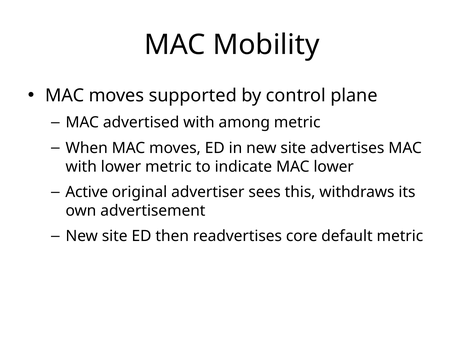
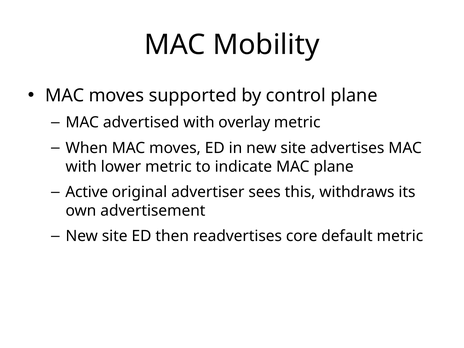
among: among -> overlay
MAC lower: lower -> plane
